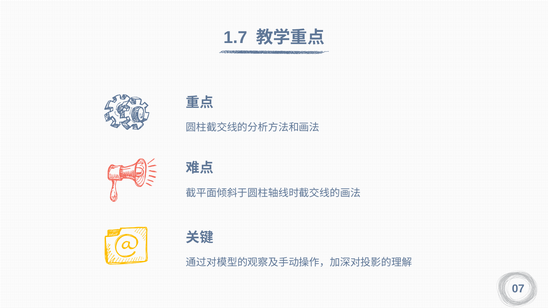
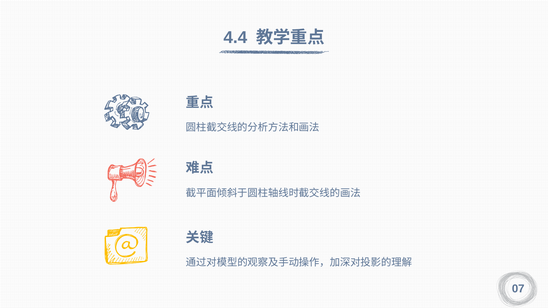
1.7: 1.7 -> 4.4
